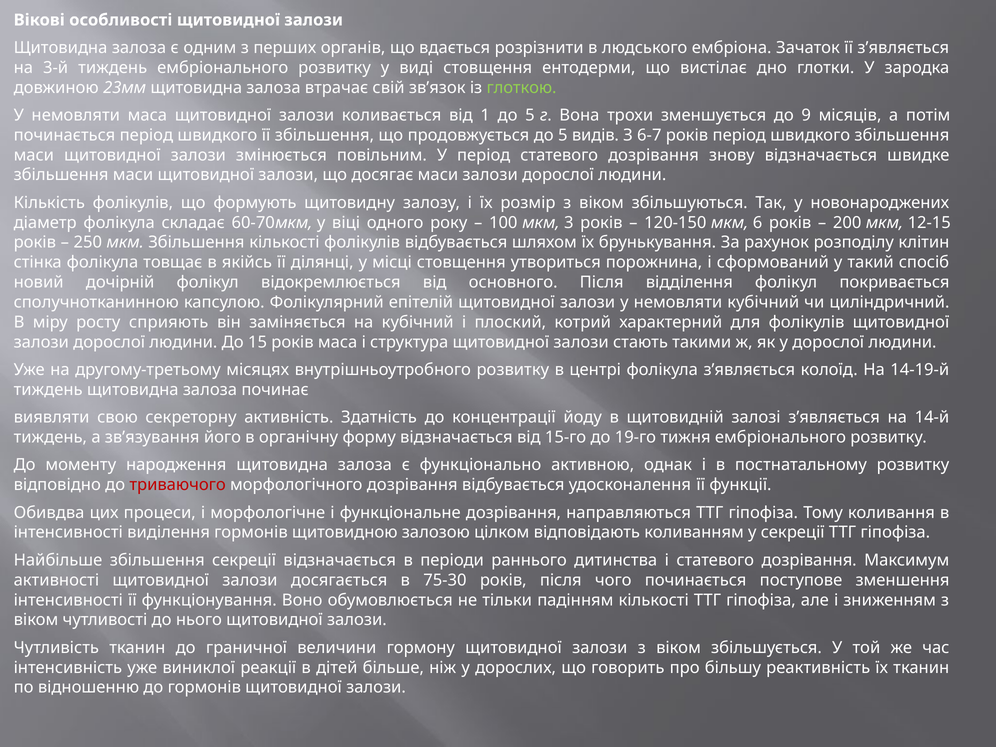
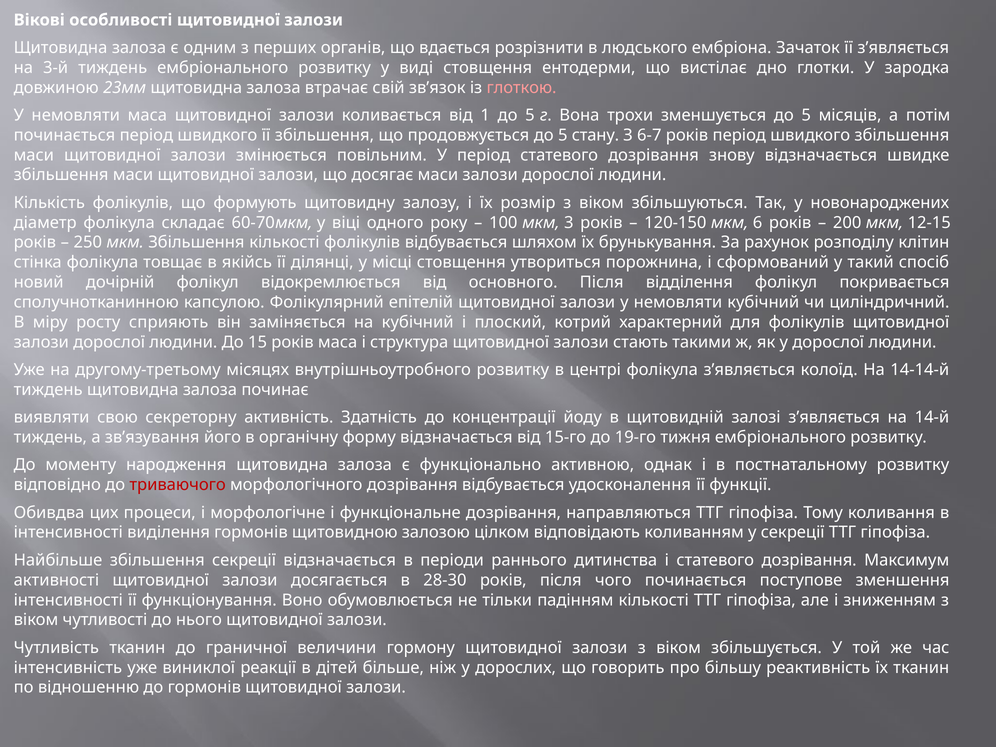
глоткою colour: light green -> pink
зменшується до 9: 9 -> 5
видів: видів -> стану
14-19-й: 14-19-й -> 14-14-й
75-30: 75-30 -> 28-30
